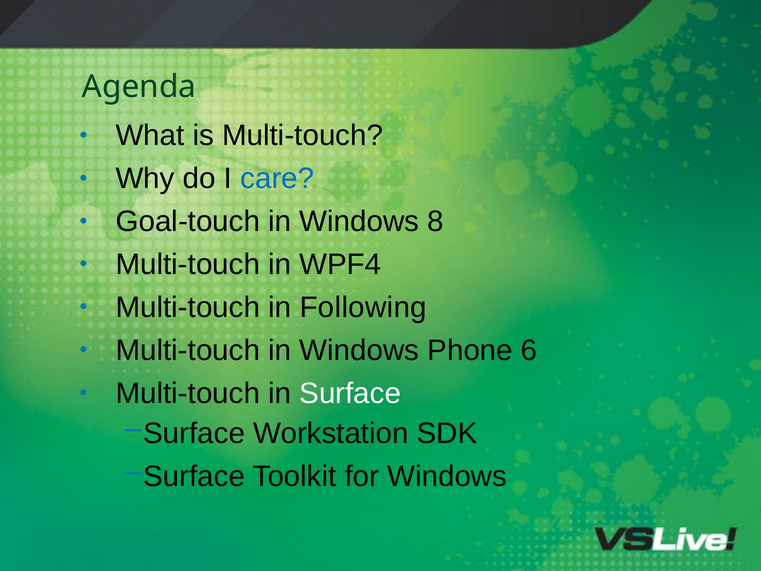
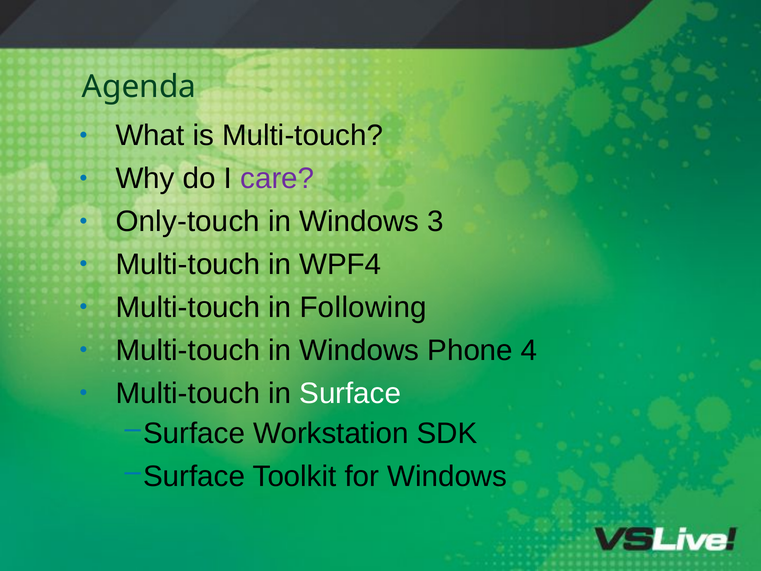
care colour: blue -> purple
Goal-touch: Goal-touch -> Only-touch
8: 8 -> 3
6: 6 -> 4
